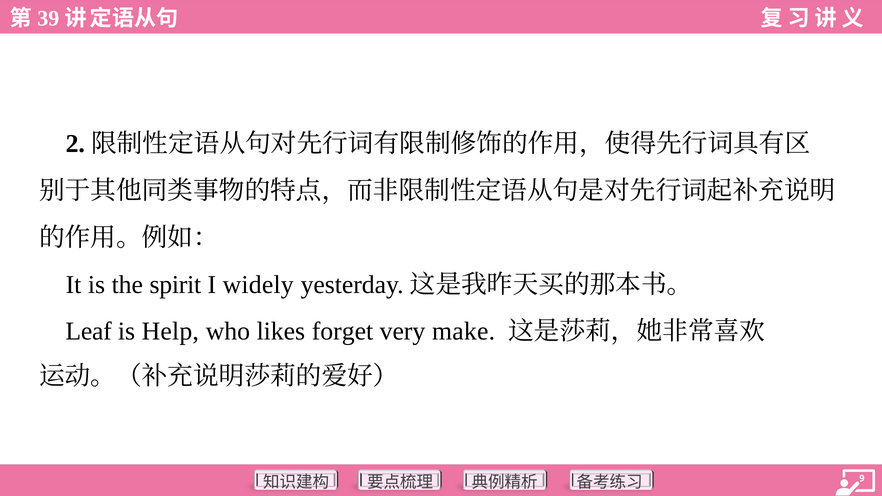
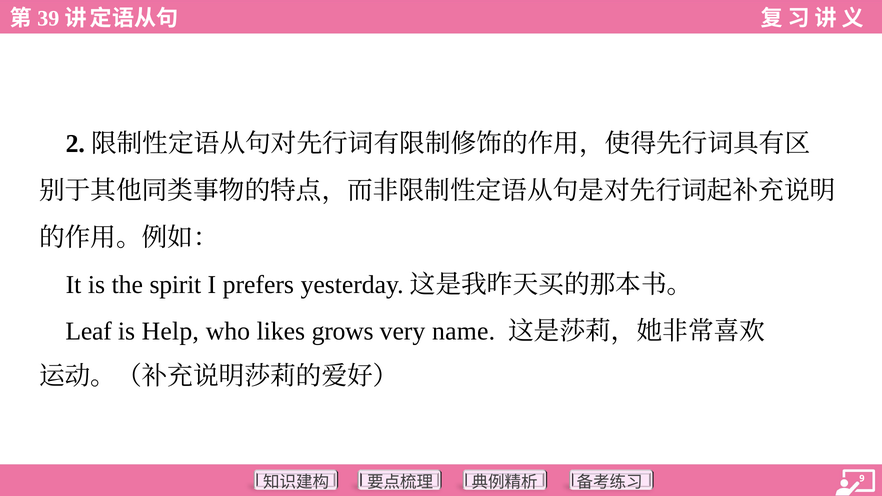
widely: widely -> prefers
forget: forget -> grows
make: make -> name
